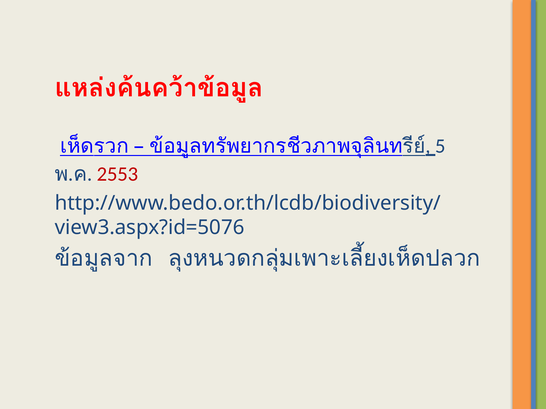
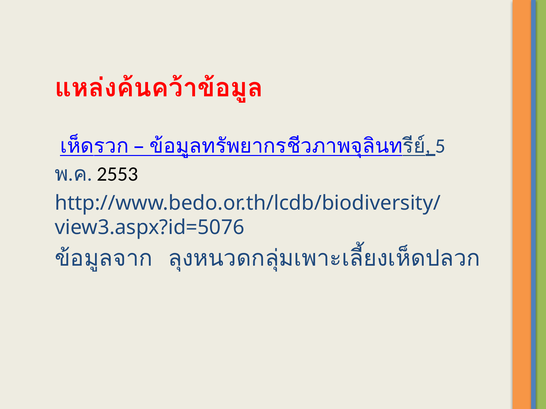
2553 colour: red -> black
